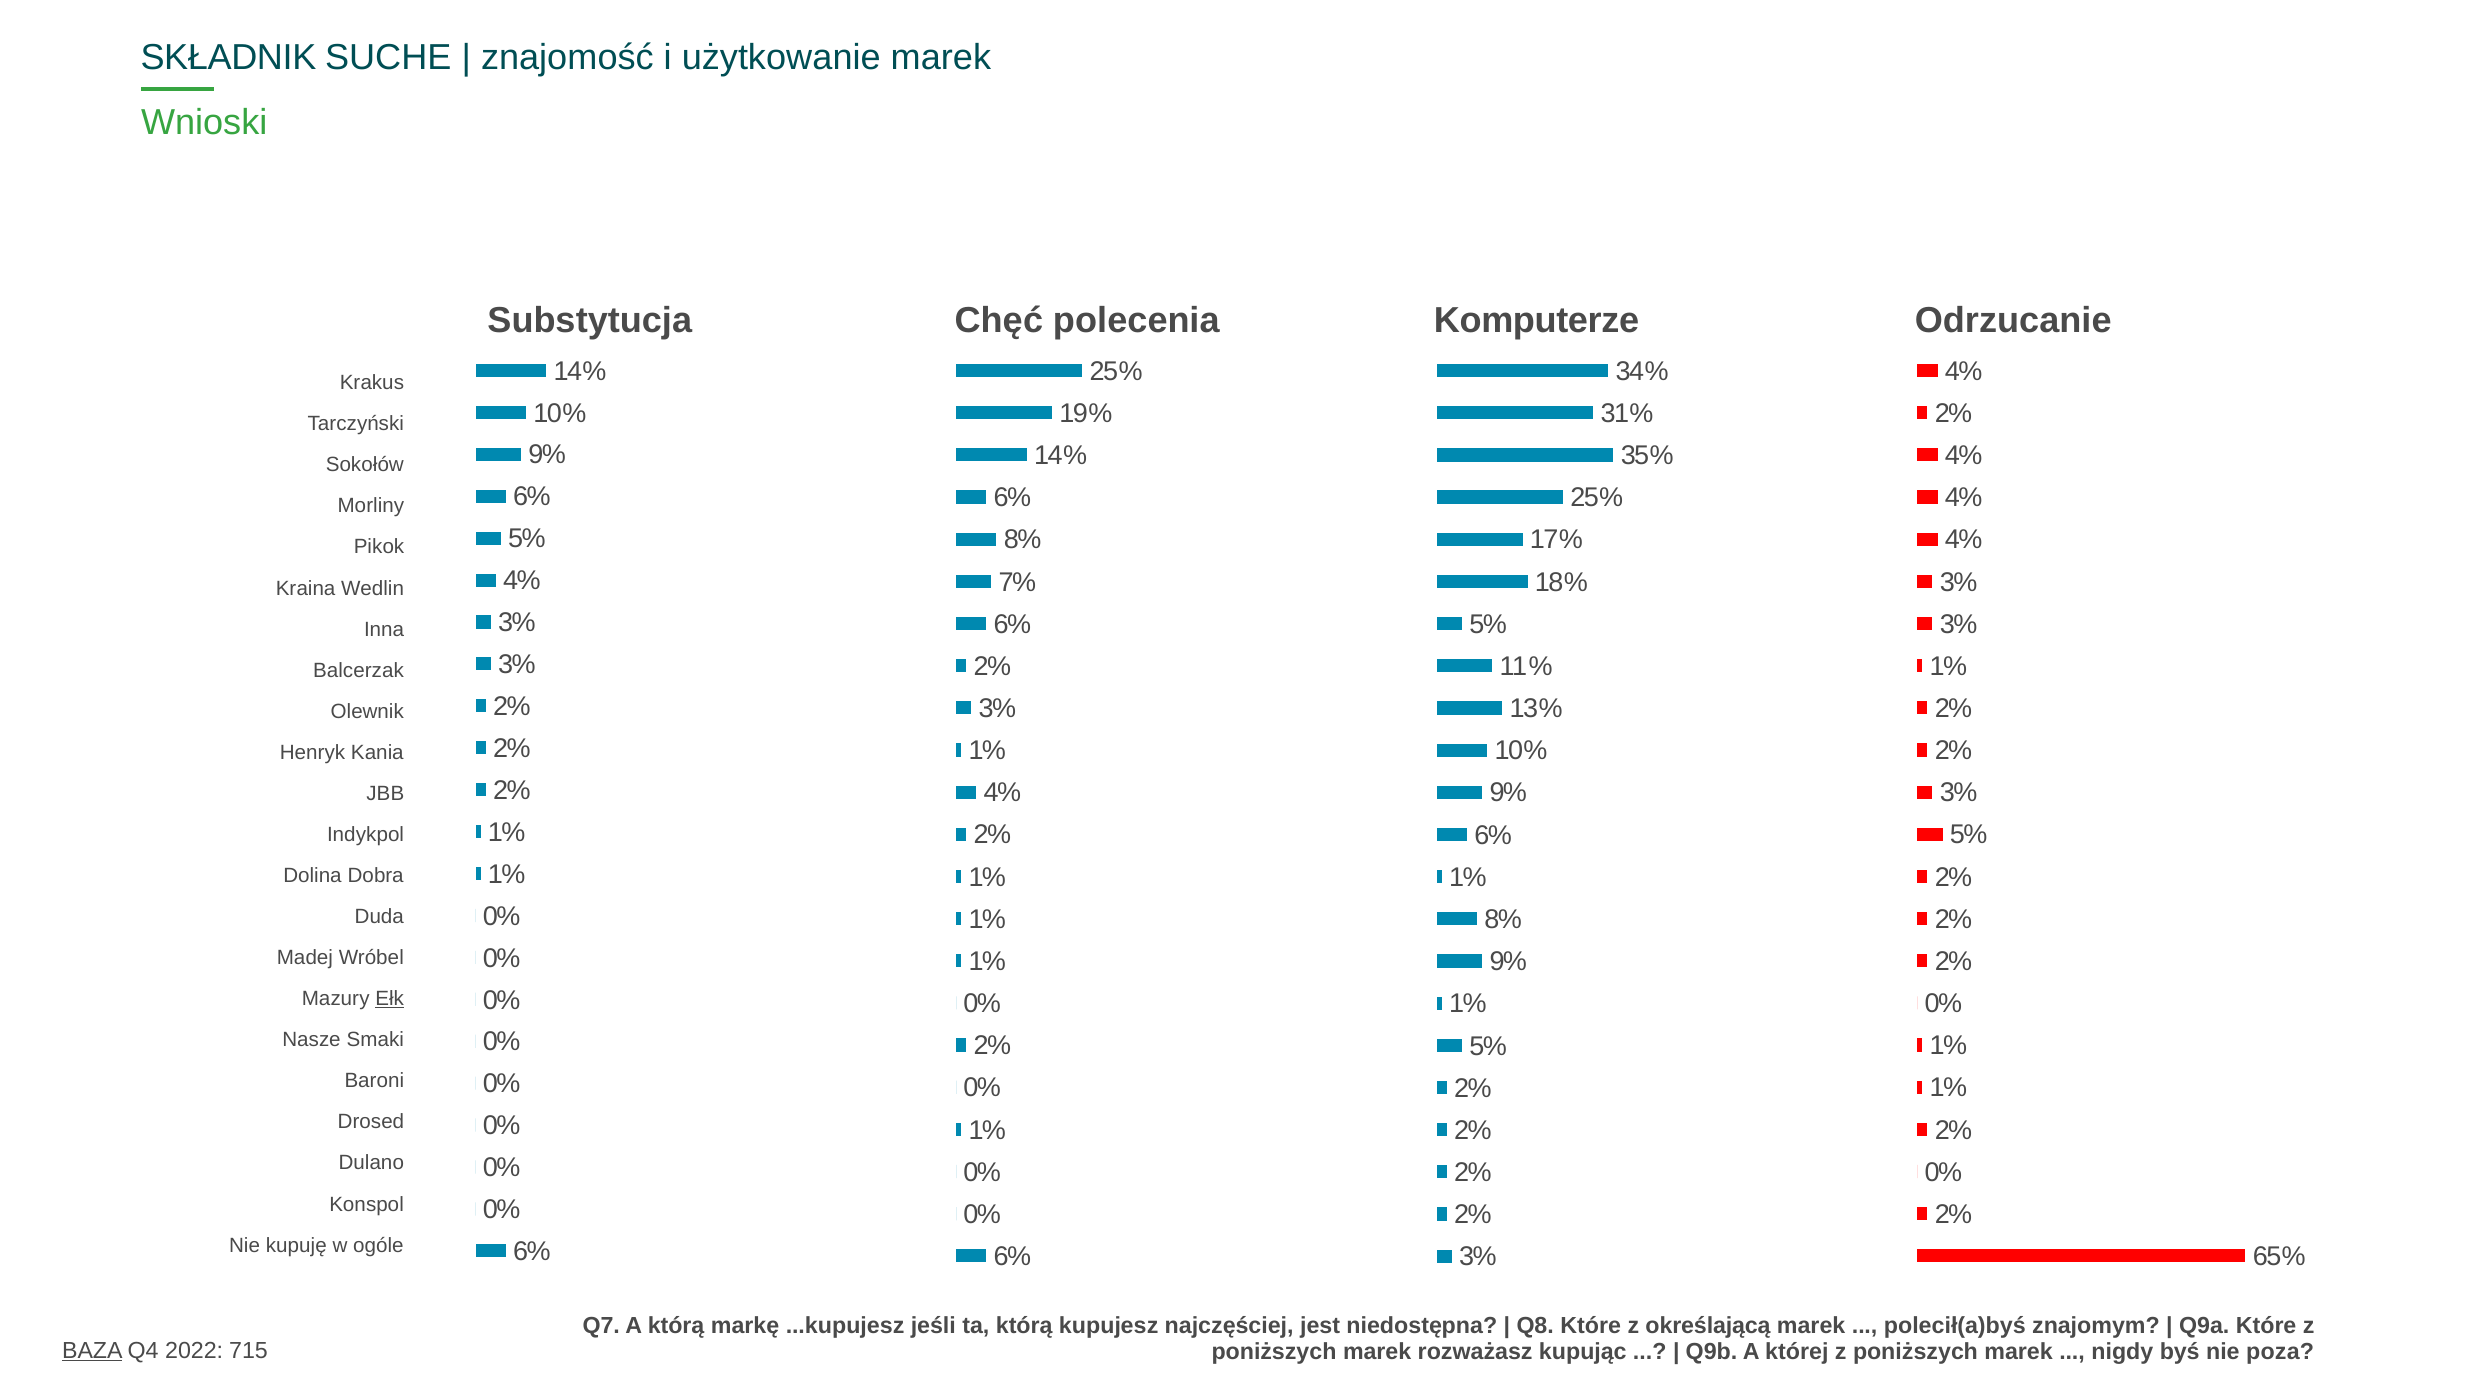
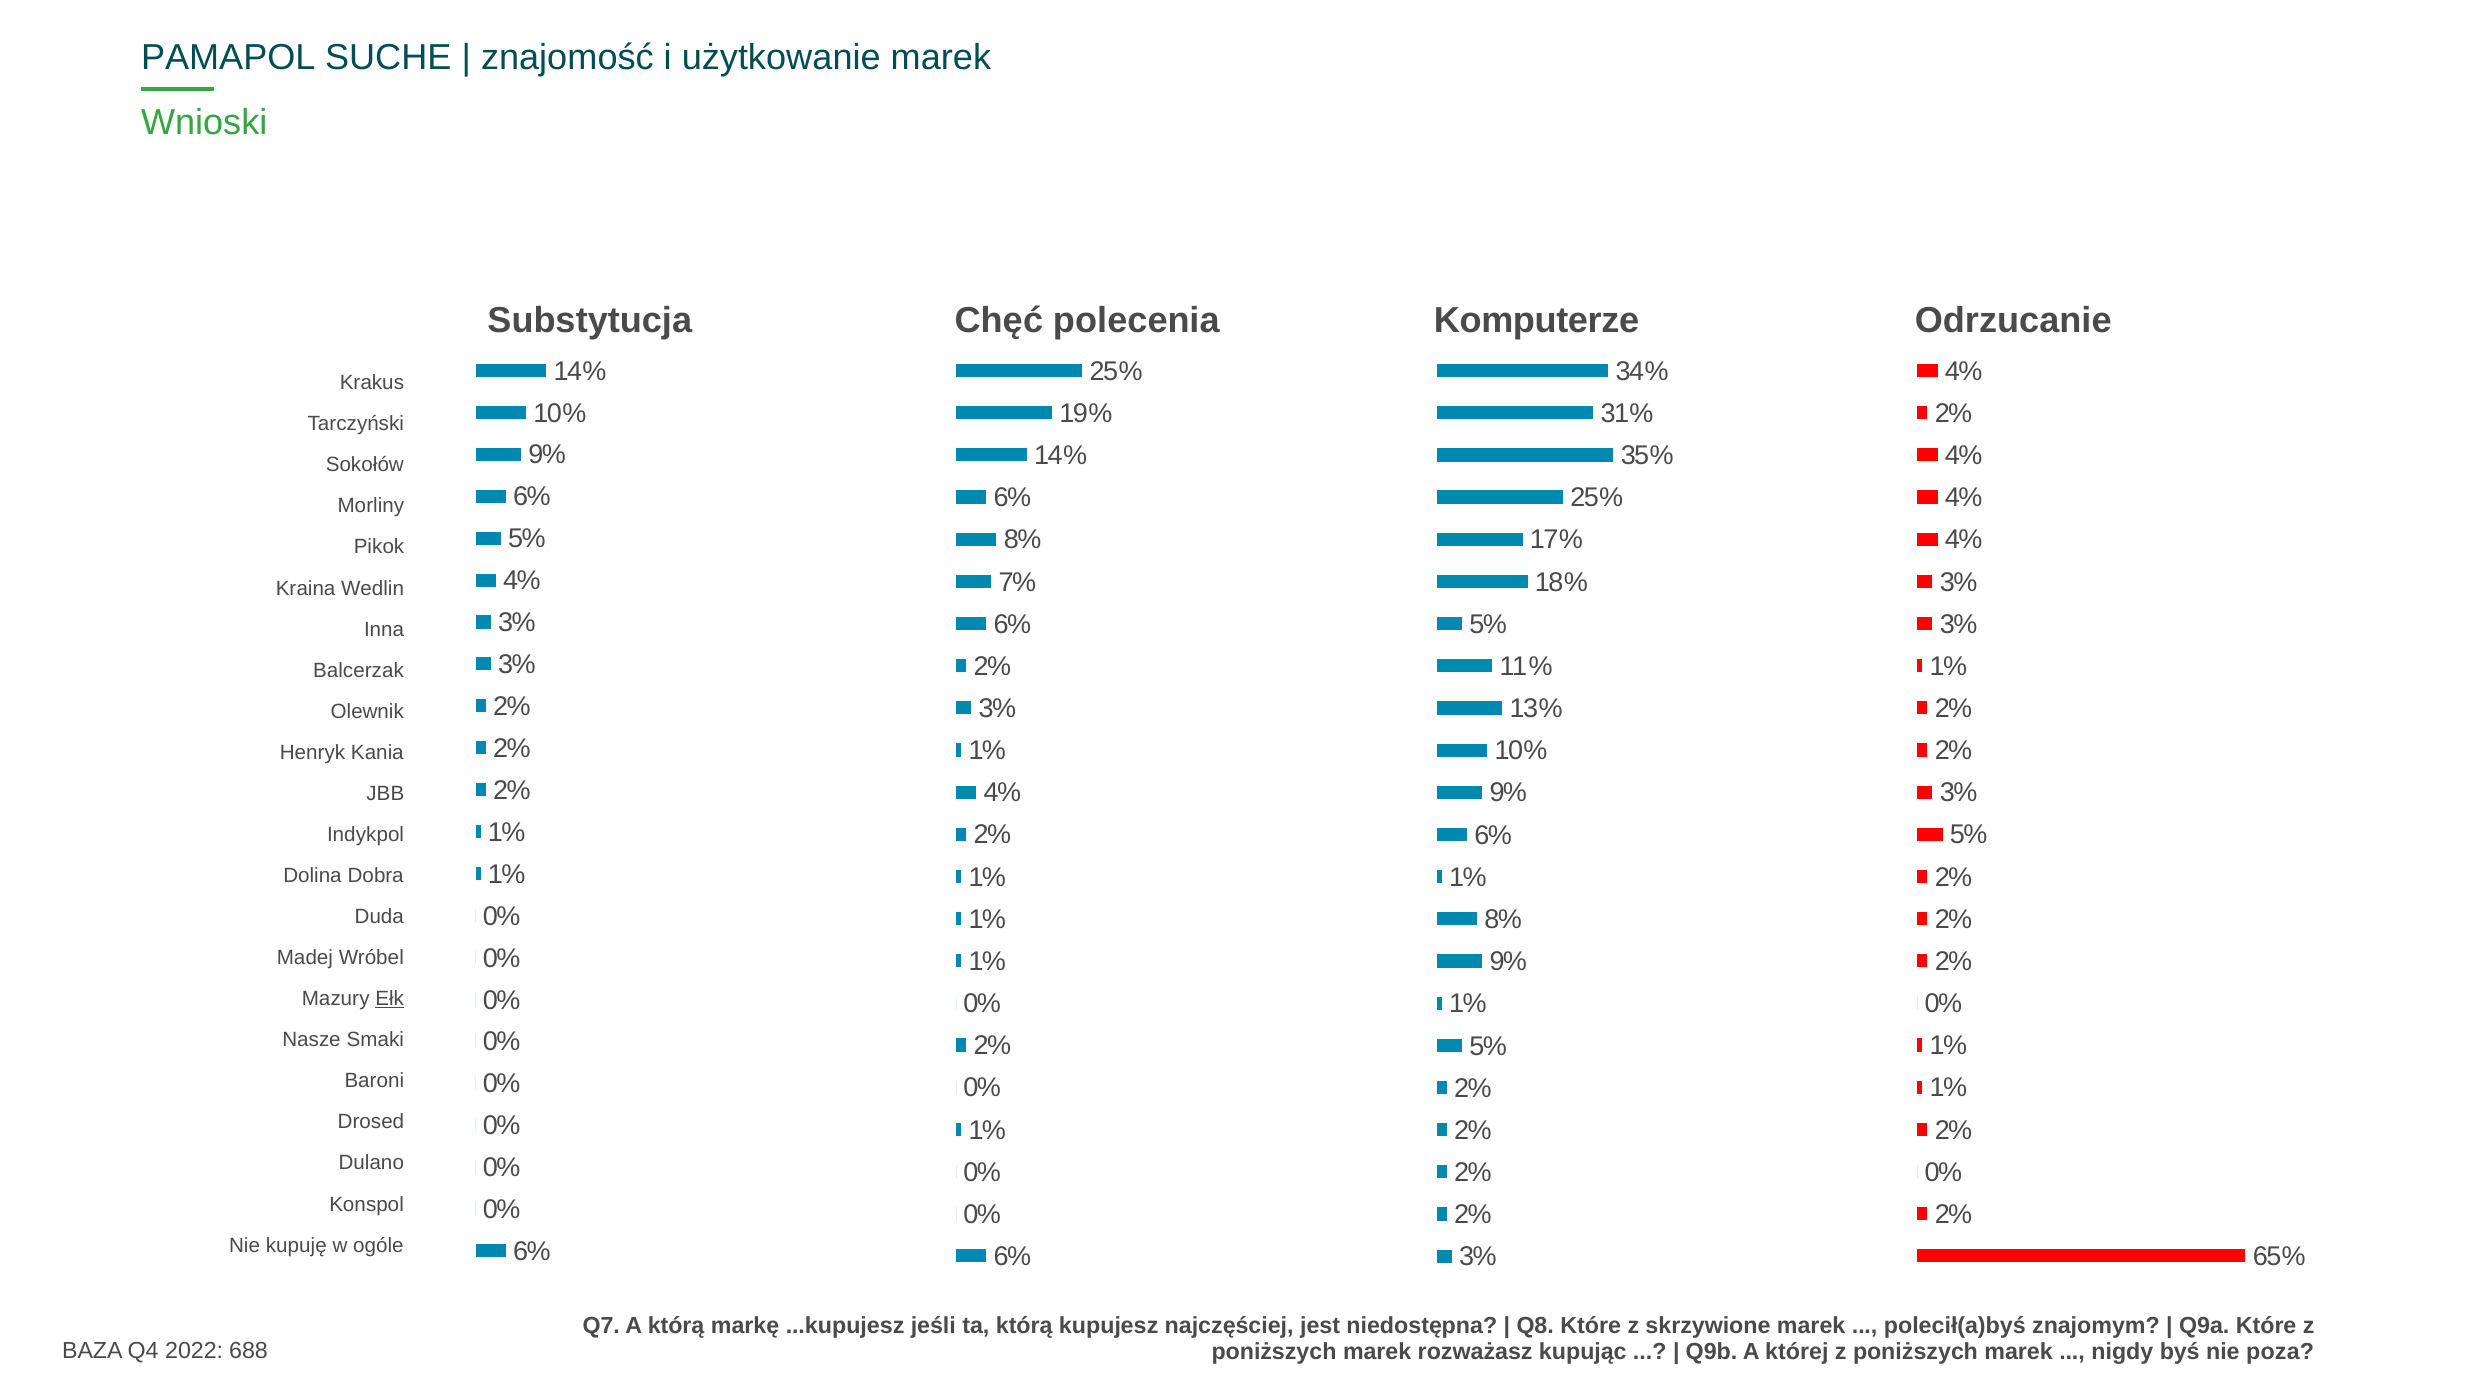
SKŁADNIK: SKŁADNIK -> PAMAPOL
określającą: określającą -> skrzywione
BAZA underline: present -> none
715: 715 -> 688
